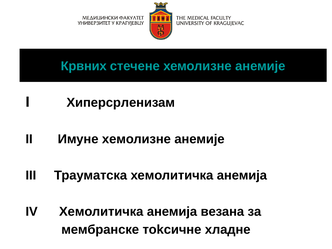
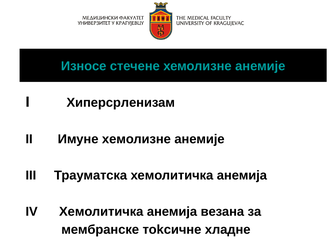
Крвних: Крвних -> Износе
